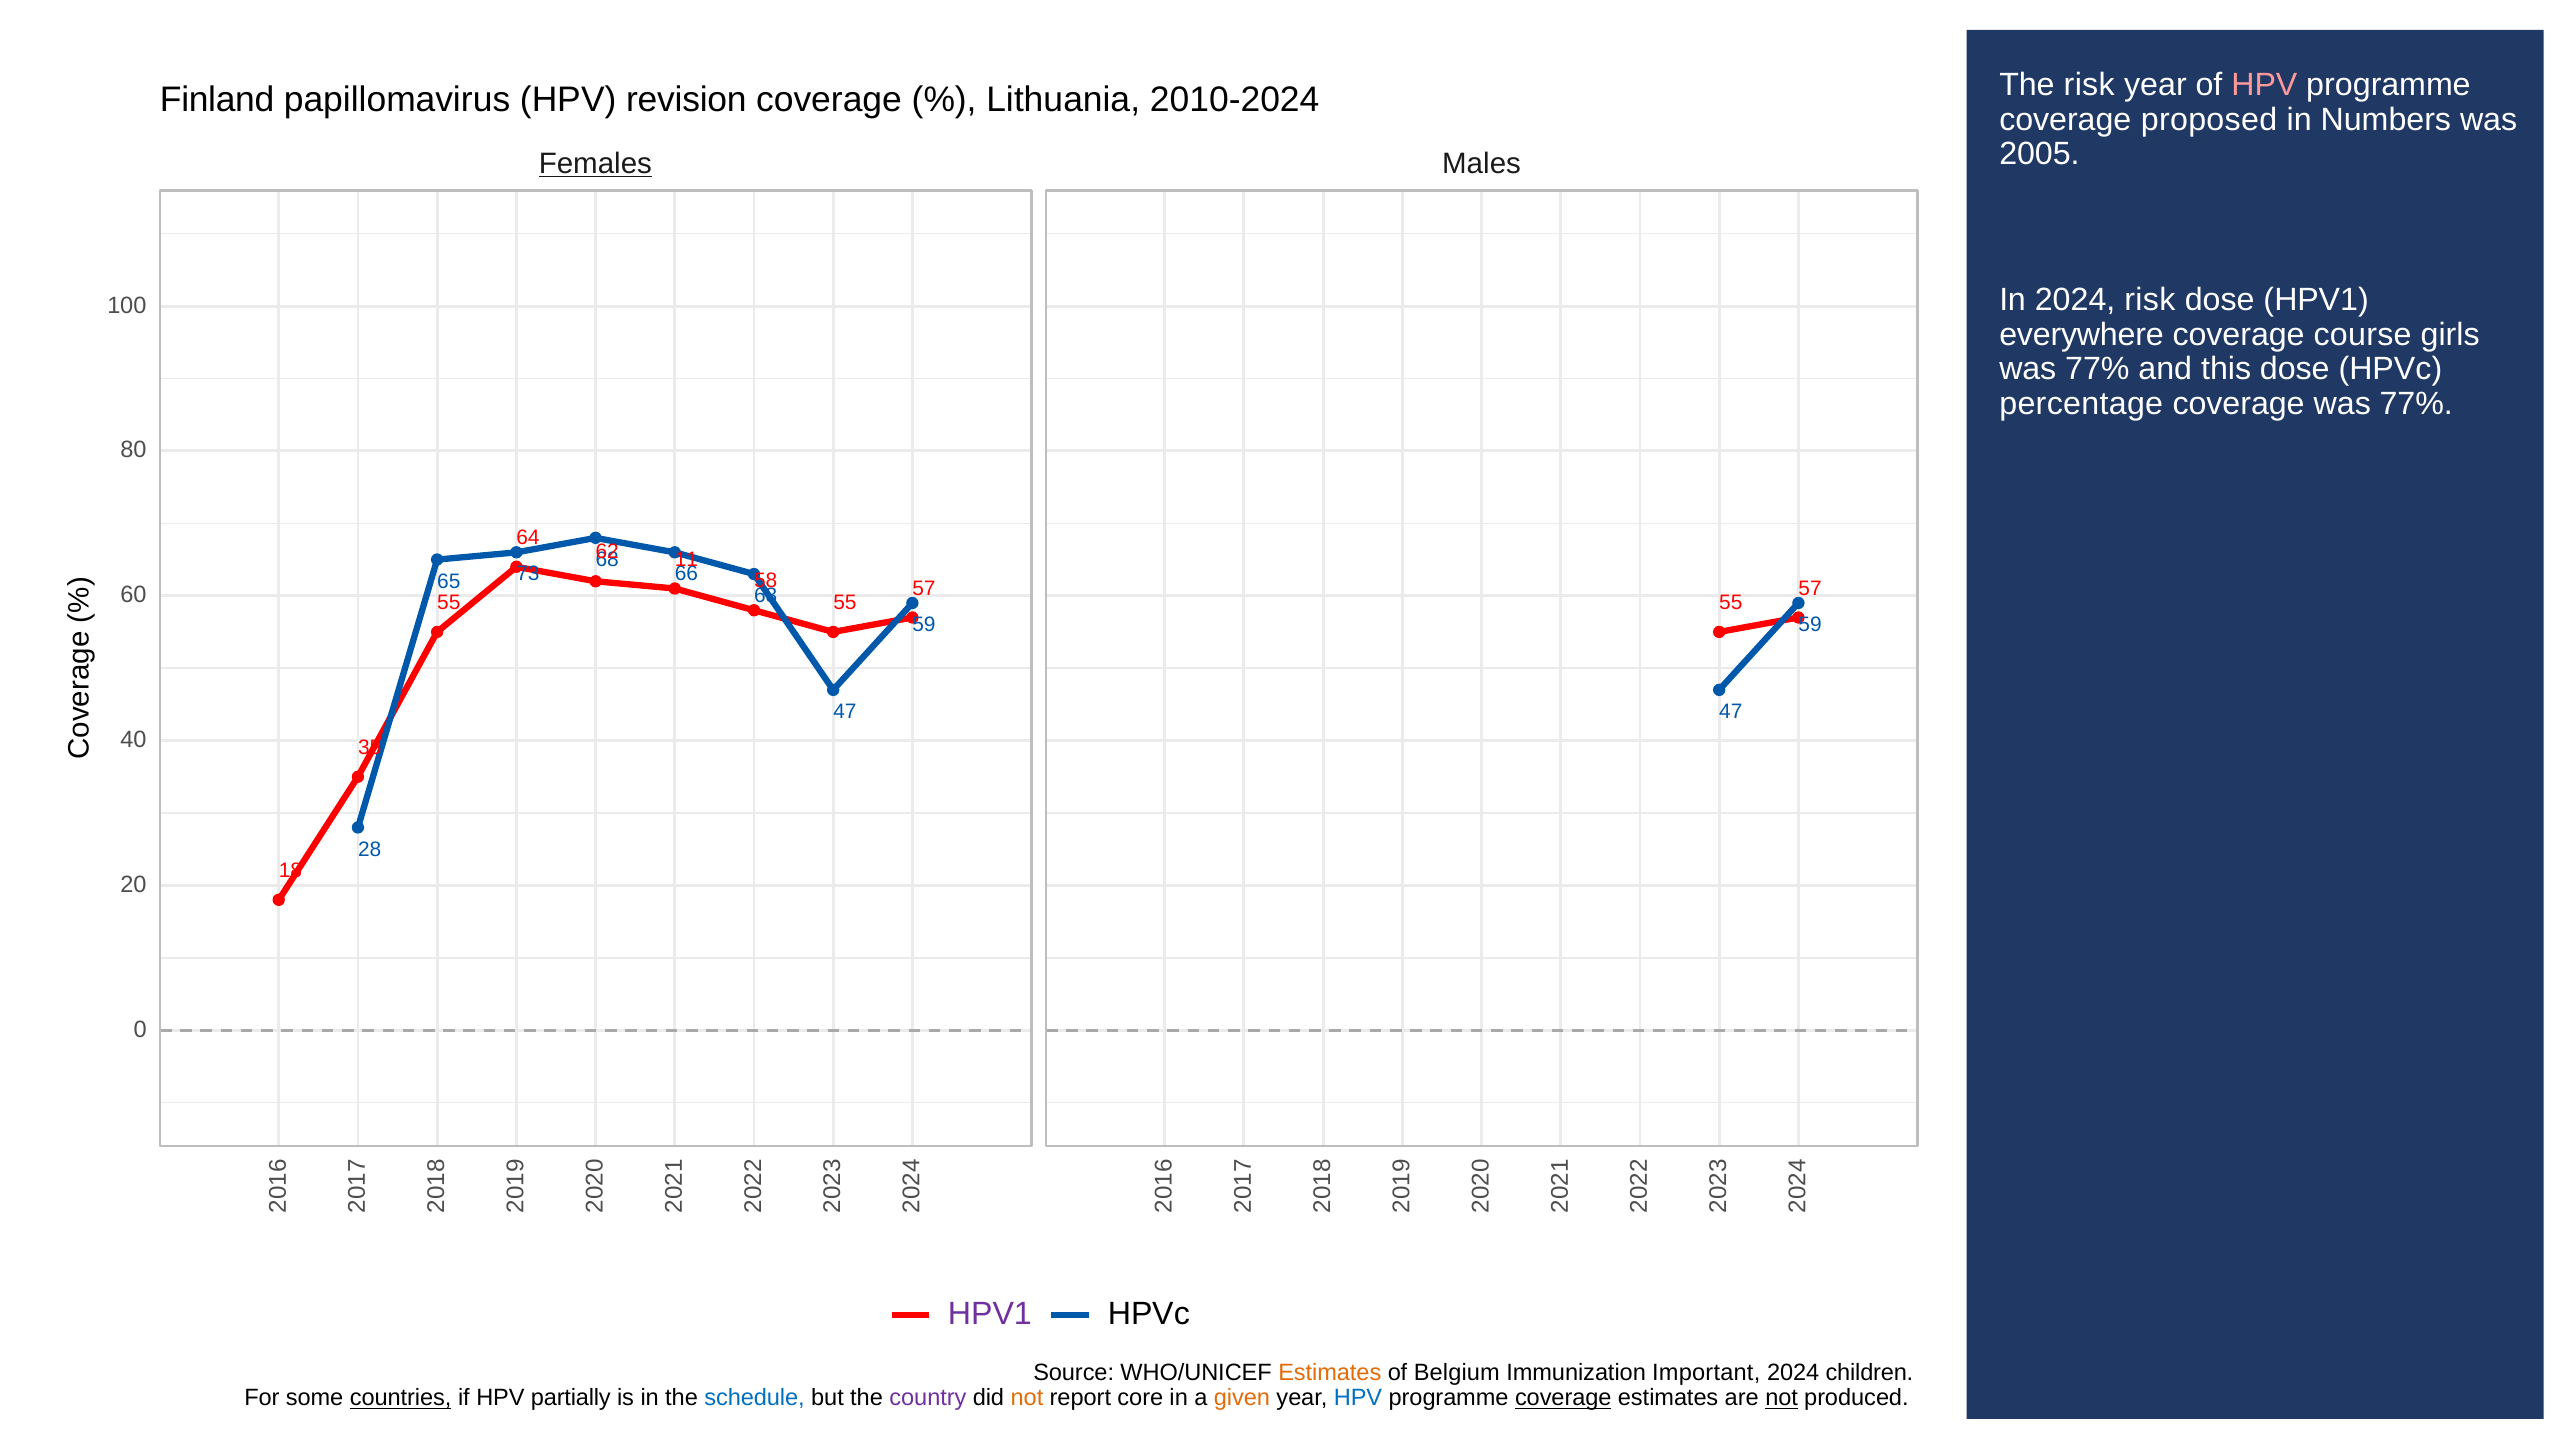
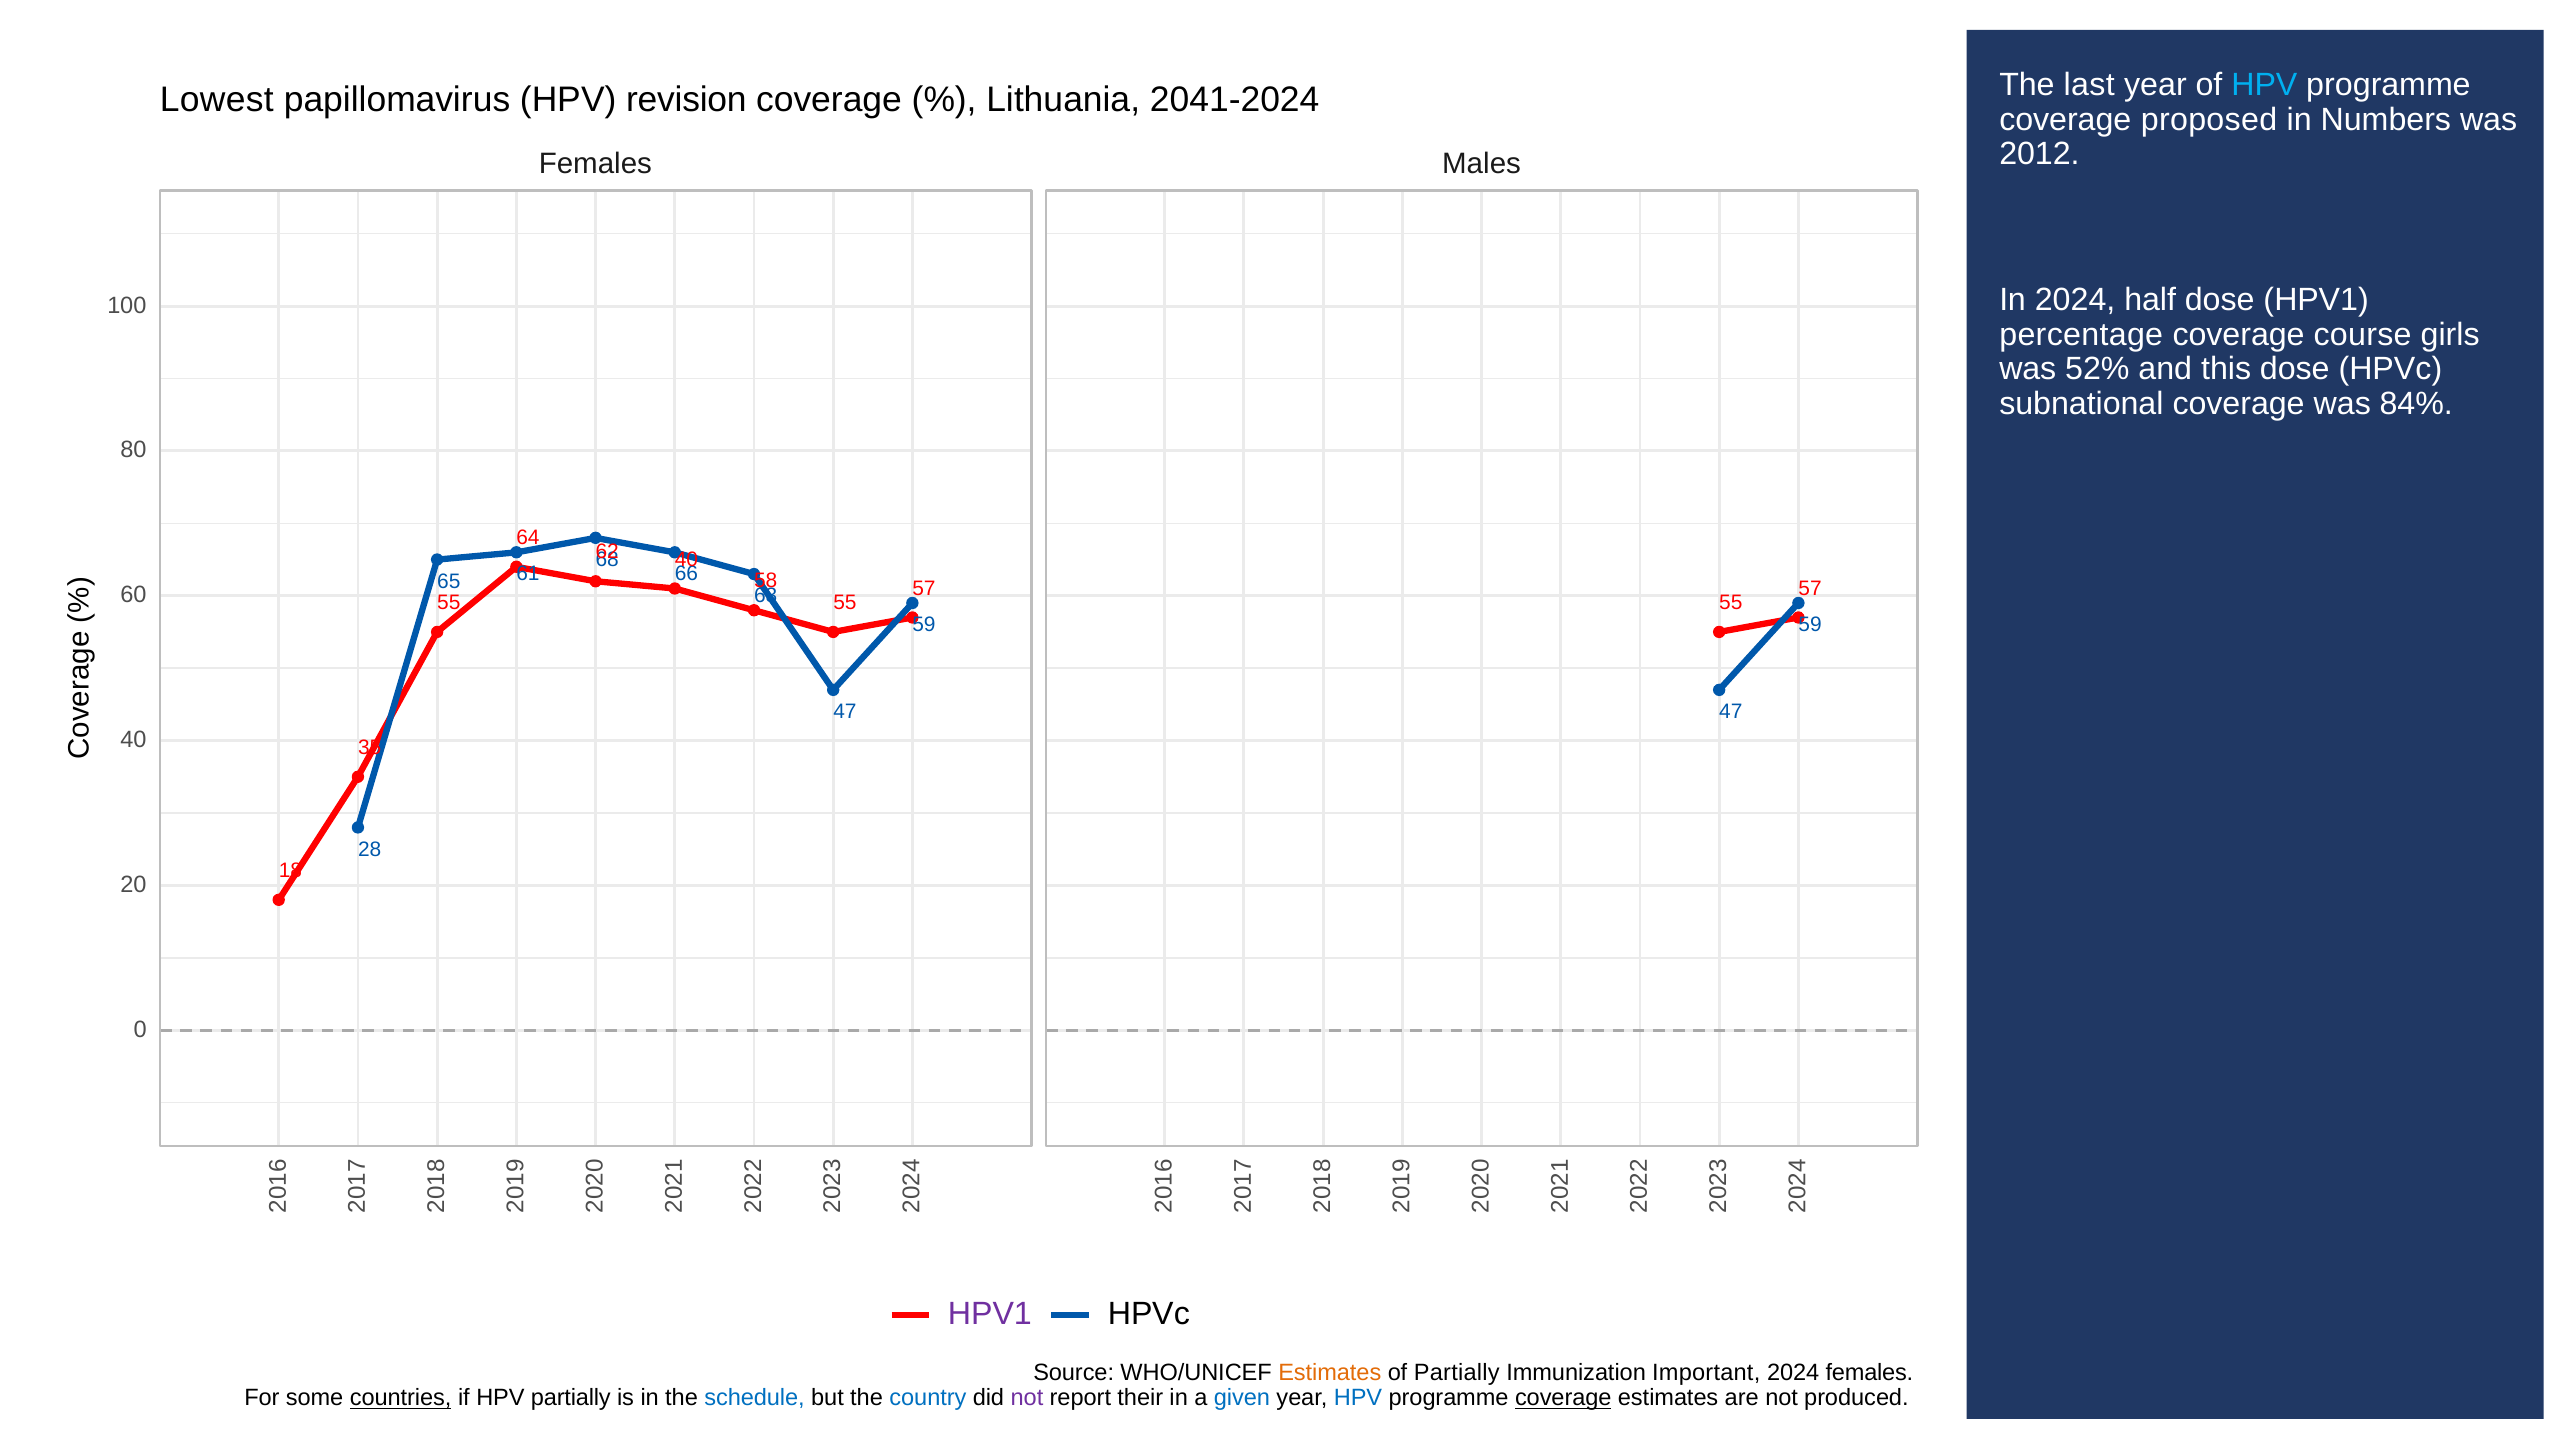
The risk: risk -> last
HPV at (2264, 85) colour: pink -> light blue
Finland: Finland -> Lowest
2010-2024: 2010-2024 -> 2041-2024
2005: 2005 -> 2012
Females at (595, 164) underline: present -> none
2024 risk: risk -> half
everywhere: everywhere -> percentage
77% at (2097, 369): 77% -> 52%
percentage: percentage -> subnational
coverage was 77%: 77% -> 84%
11 at (686, 559): 11 -> 40
73: 73 -> 61
of Belgium: Belgium -> Partially
2024 children: children -> females
country colour: purple -> blue
not at (1027, 1398) colour: orange -> purple
core: core -> their
given colour: orange -> blue
not at (1782, 1398) underline: present -> none
